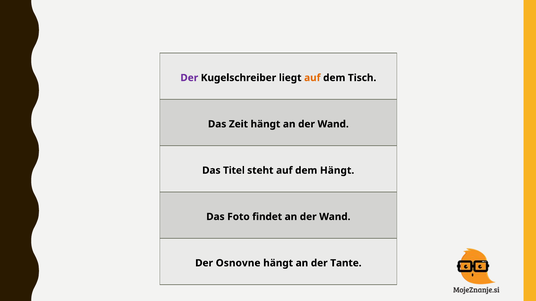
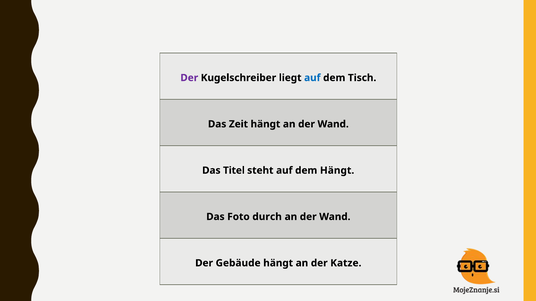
auf at (312, 78) colour: orange -> blue
findet: findet -> durch
Osnovne: Osnovne -> Gebäude
Tante: Tante -> Katze
